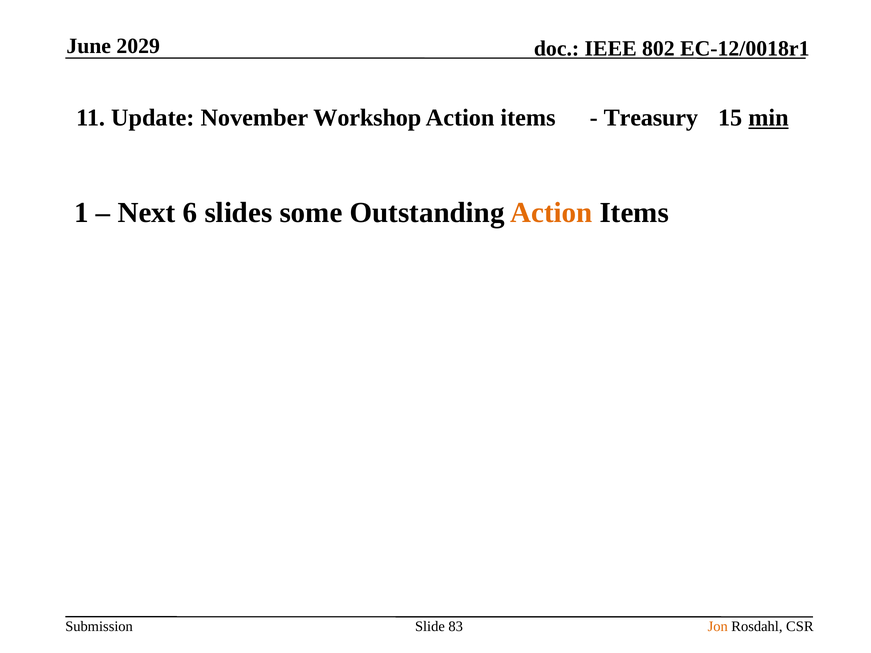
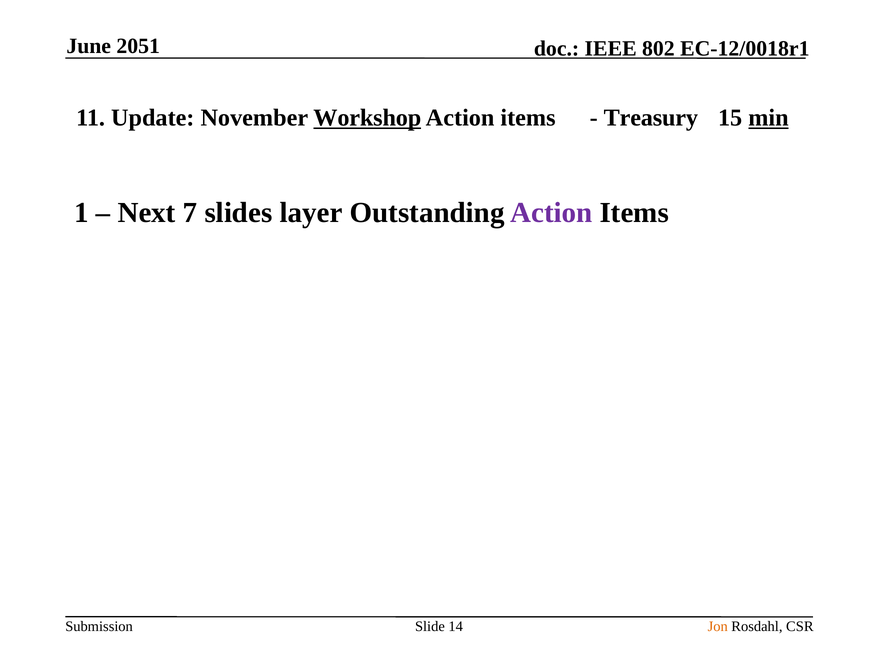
2029: 2029 -> 2051
Workshop underline: none -> present
6: 6 -> 7
some: some -> layer
Action at (551, 213) colour: orange -> purple
83: 83 -> 14
